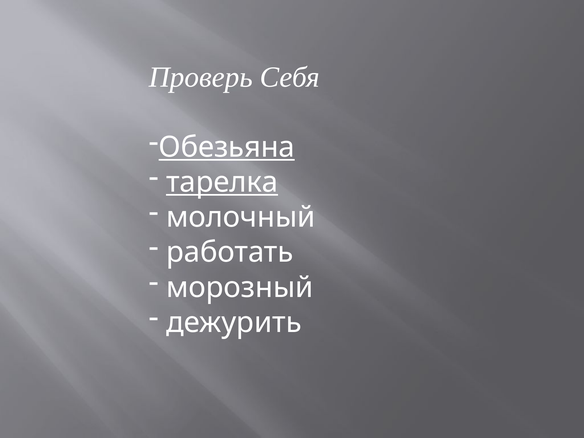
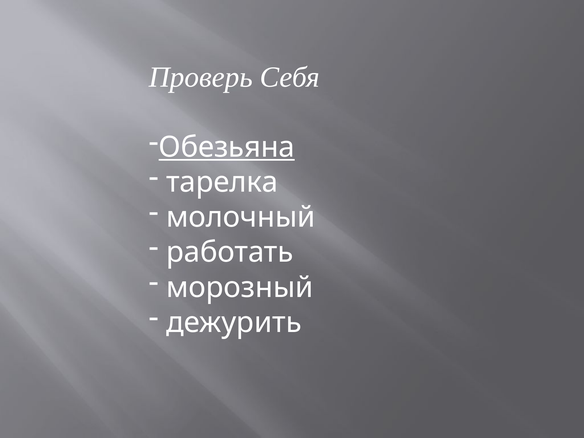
тарелка underline: present -> none
